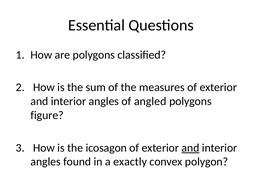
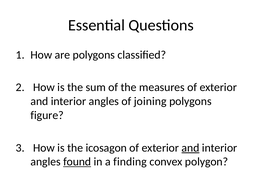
angled: angled -> joining
found underline: none -> present
exactly: exactly -> finding
